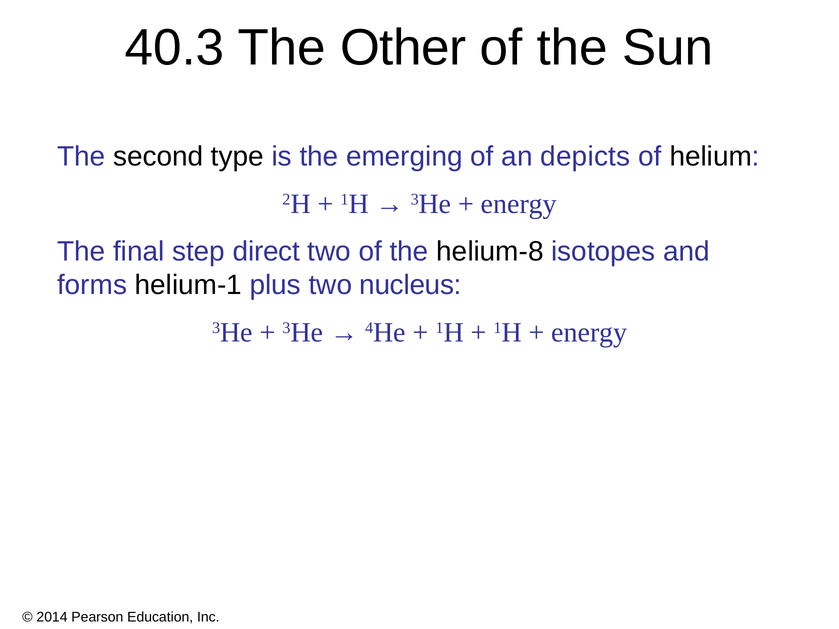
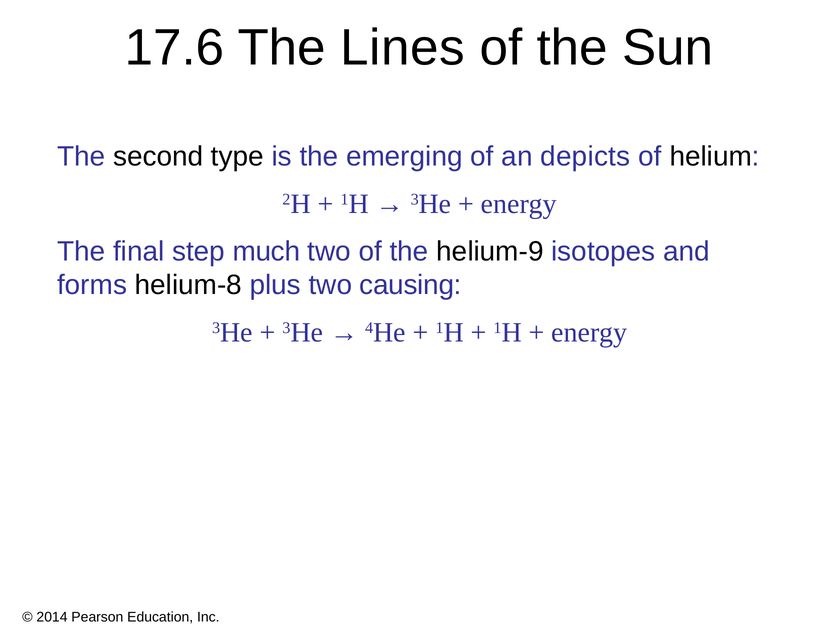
40.3: 40.3 -> 17.6
Other: Other -> Lines
direct: direct -> much
helium-8: helium-8 -> helium-9
helium-1: helium-1 -> helium-8
nucleus: nucleus -> causing
